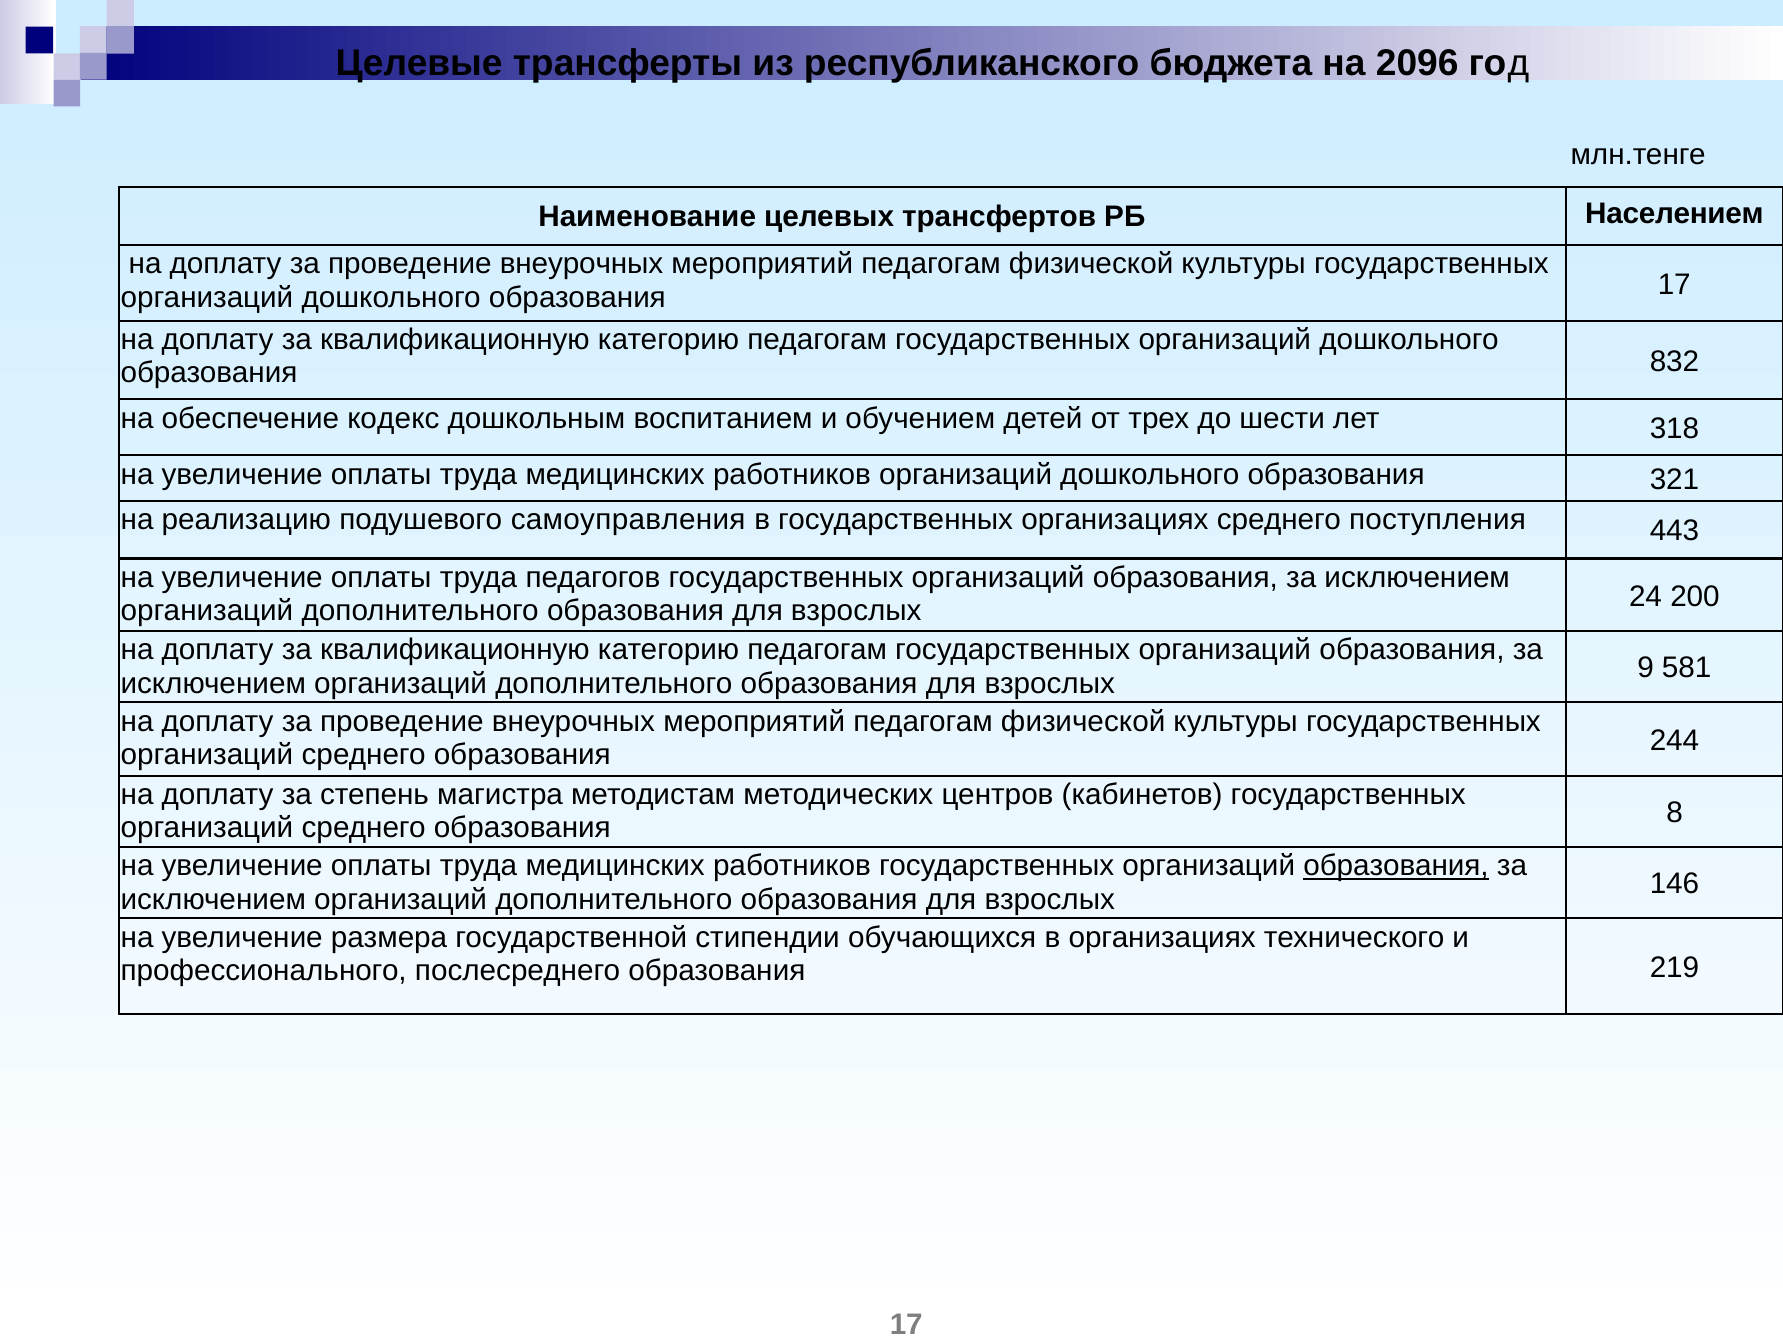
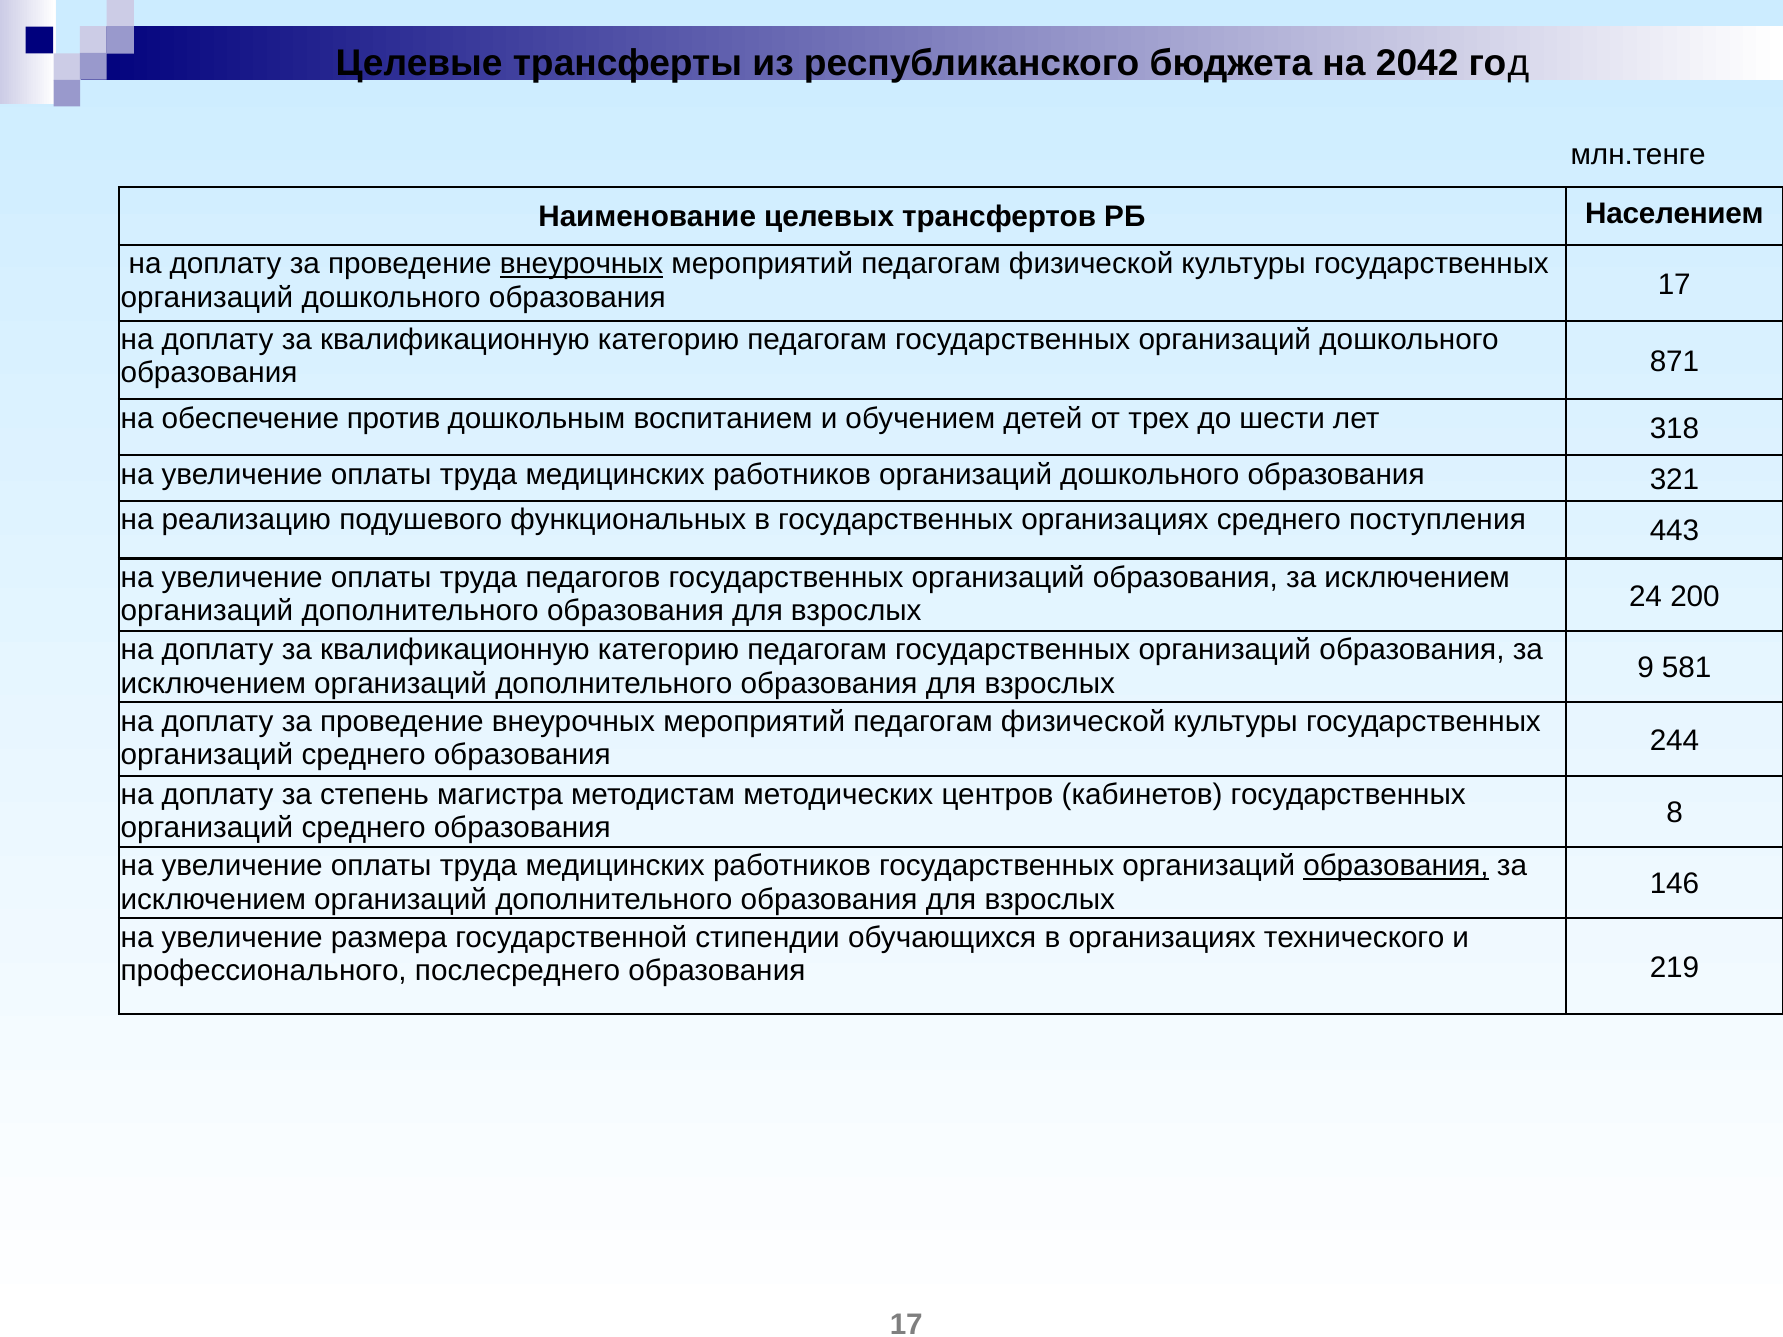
2096: 2096 -> 2042
внеурочных at (582, 264) underline: none -> present
832: 832 -> 871
кодекс: кодекс -> против
самоуправления: самоуправления -> функциональных
